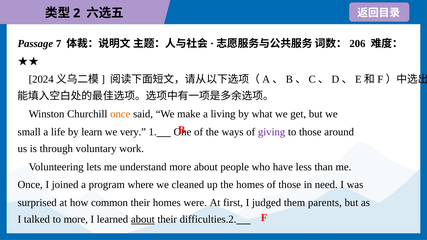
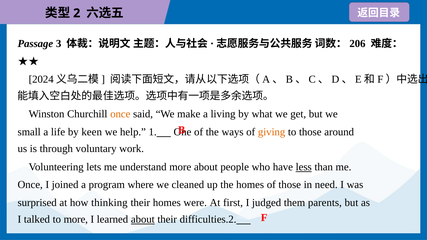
7: 7 -> 3
learn: learn -> keen
very: very -> help
giving colour: purple -> orange
less underline: none -> present
common: common -> thinking
